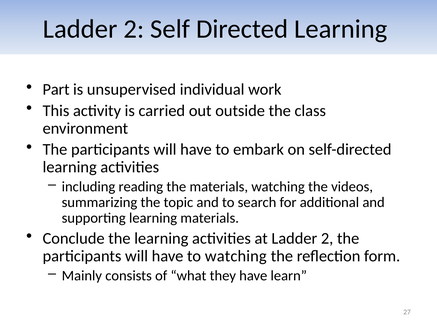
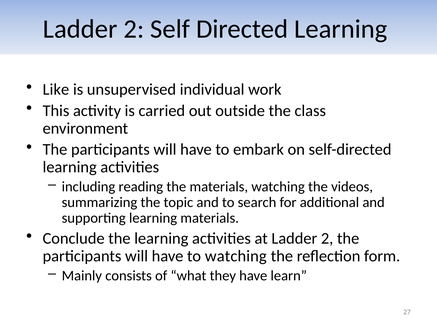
Part: Part -> Like
